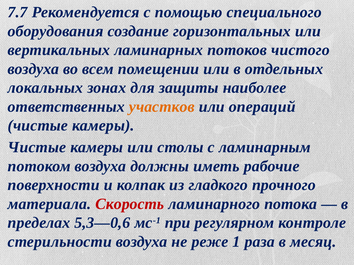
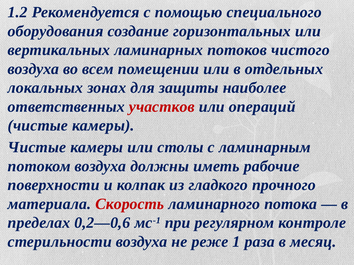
7.7: 7.7 -> 1.2
участков colour: orange -> red
5,3—0,6: 5,3—0,6 -> 0,2—0,6
